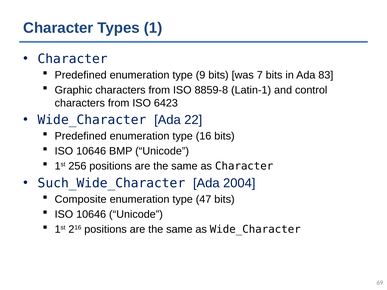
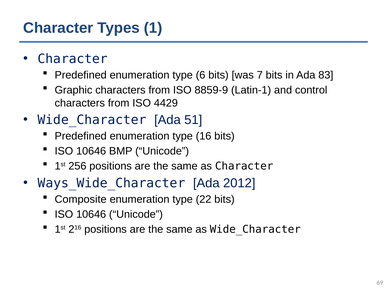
9: 9 -> 6
8859-8: 8859-8 -> 8859-9
6423: 6423 -> 4429
22: 22 -> 51
Such_Wide_Character: Such_Wide_Character -> Ways_Wide_Character
2004: 2004 -> 2012
47: 47 -> 22
